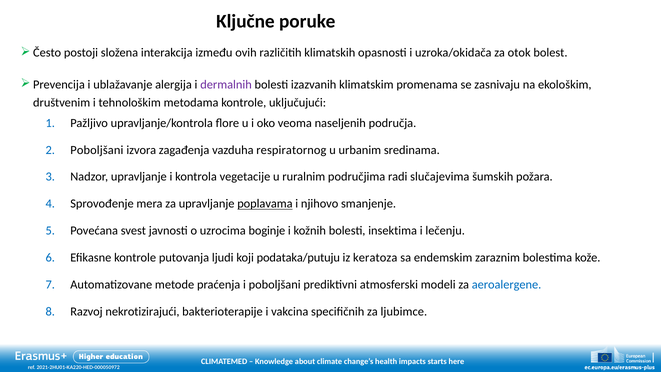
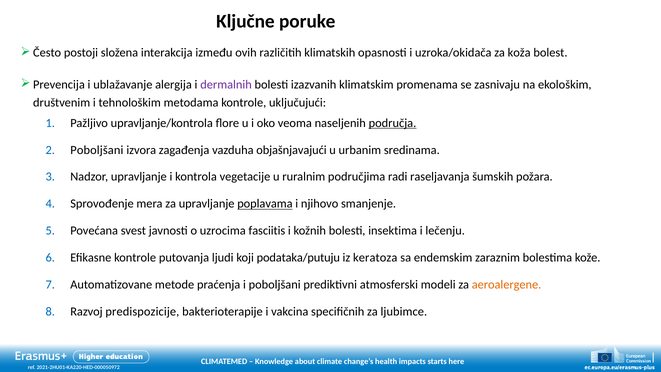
otok: otok -> koža
područja underline: none -> present
respiratornog: respiratornog -> objašnjavajući
slučajevima: slučajevima -> raseljavanja
boginje: boginje -> fasciitis
aeroalergene colour: blue -> orange
nekrotizirajući: nekrotizirajući -> predispozicije
